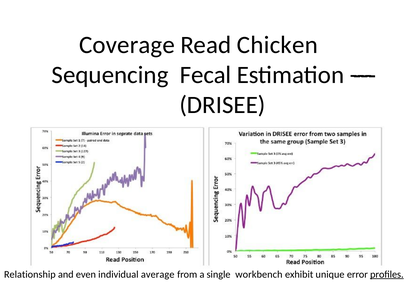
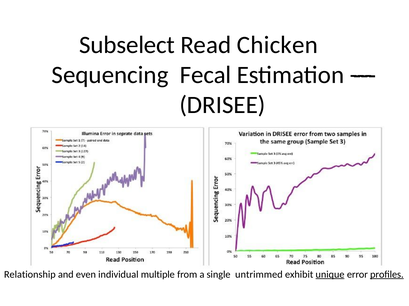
Coverage: Coverage -> Subselect
average: average -> multiple
workbench: workbench -> untrimmed
unique underline: none -> present
